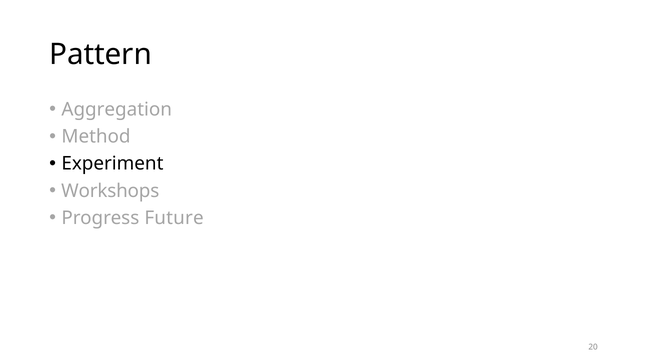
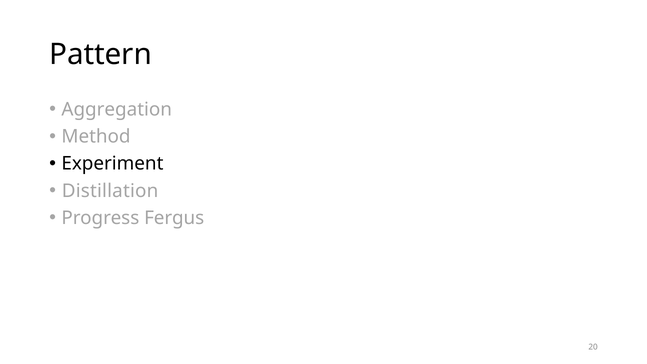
Workshops: Workshops -> Distillation
Future: Future -> Fergus
